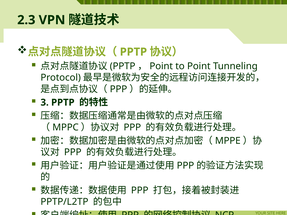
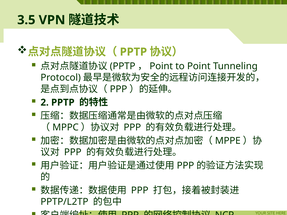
2.3: 2.3 -> 3.5
3: 3 -> 2
